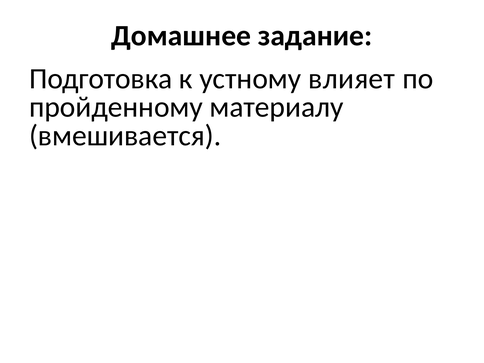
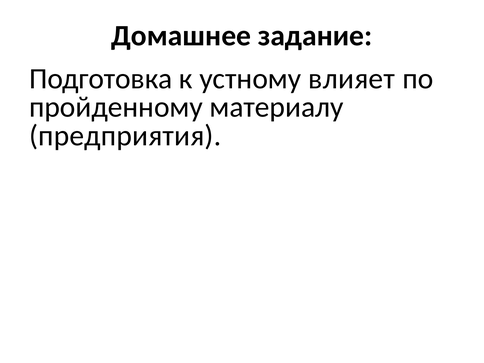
вмешивается: вмешивается -> предприятия
